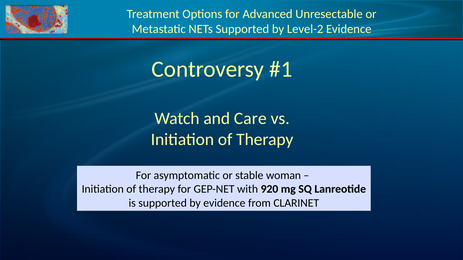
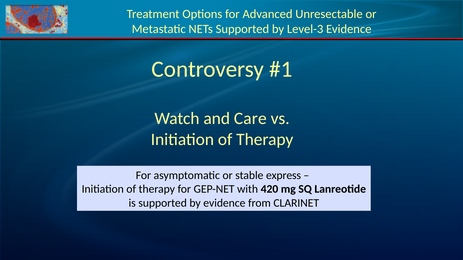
Level-2: Level-2 -> Level-3
woman: woman -> express
920: 920 -> 420
